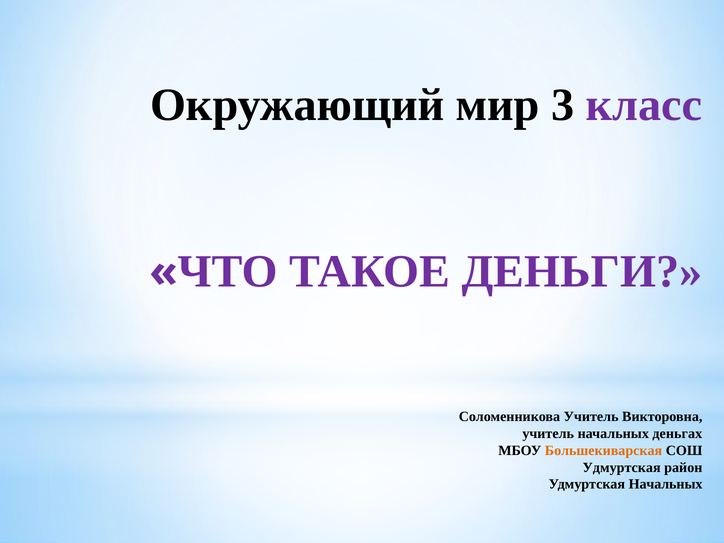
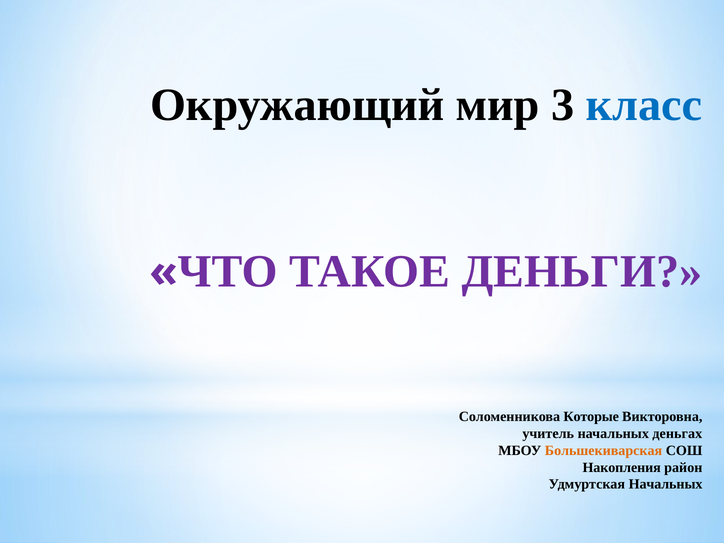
класс colour: purple -> blue
Соломенникова Учитель: Учитель -> Которые
Удмуртская at (622, 467): Удмуртская -> Накопления
